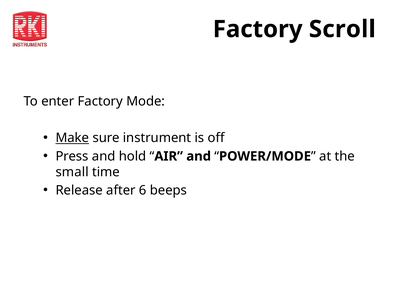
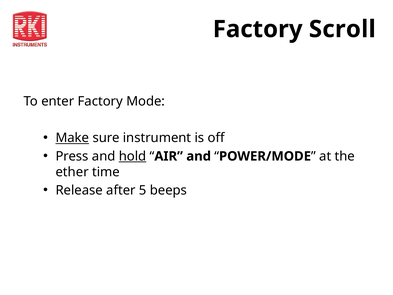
hold underline: none -> present
small: small -> ether
6: 6 -> 5
